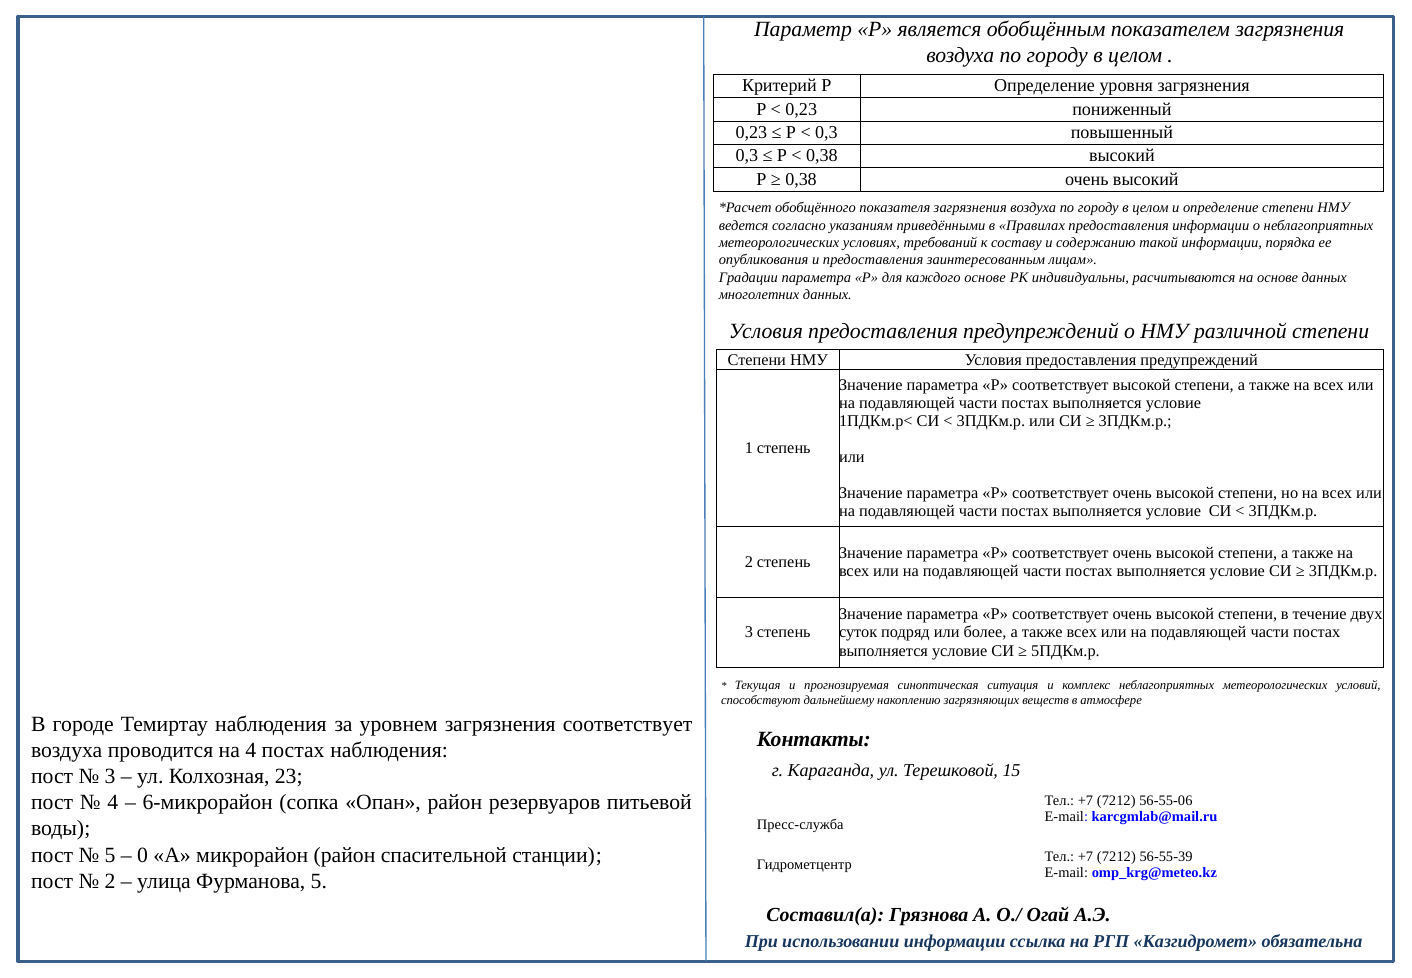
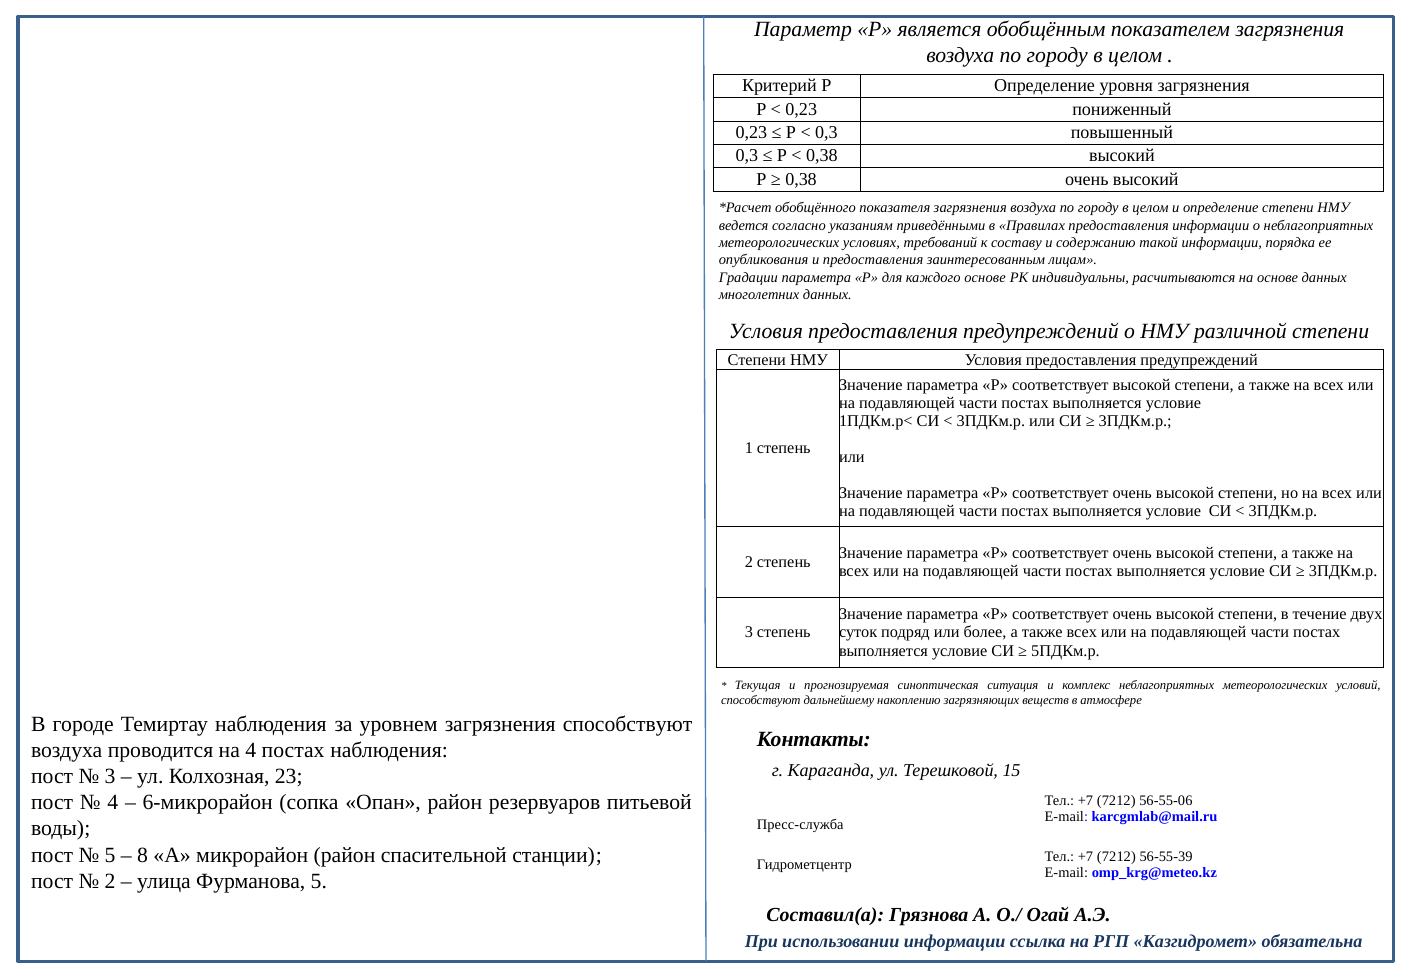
загрязнения соответствует: соответствует -> способствуют
0: 0 -> 8
